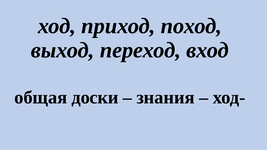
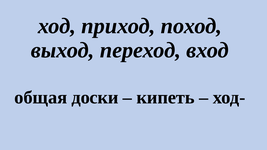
знания: знания -> кипеть
